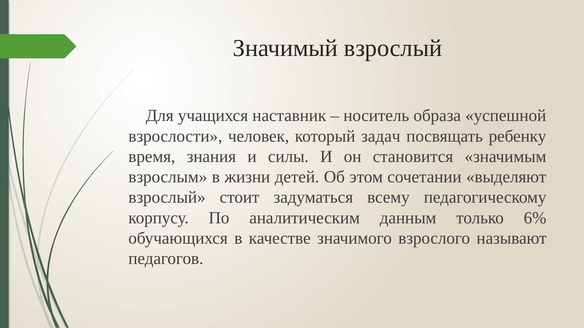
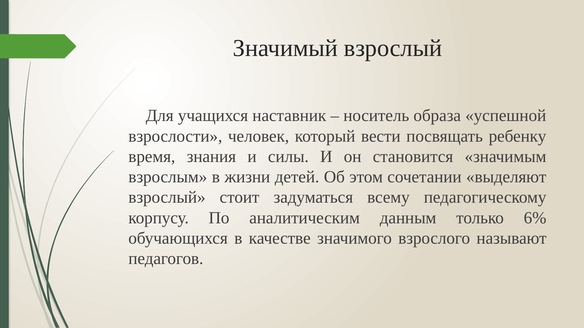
задач: задач -> вести
